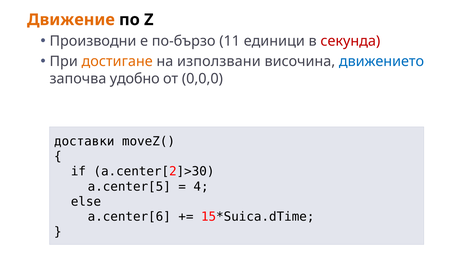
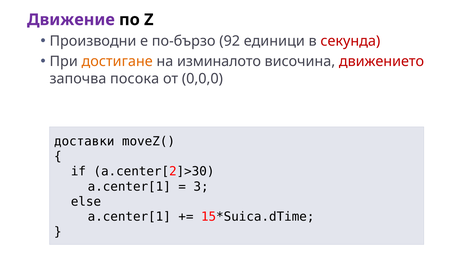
Движение colour: orange -> purple
11: 11 -> 92
използвани: използвани -> изминалото
движението colour: blue -> red
удобно: удобно -> посока
a.center[5 at (129, 186): a.center[5 -> a.center[1
4: 4 -> 3
a.center[6 at (129, 216): a.center[6 -> a.center[1
